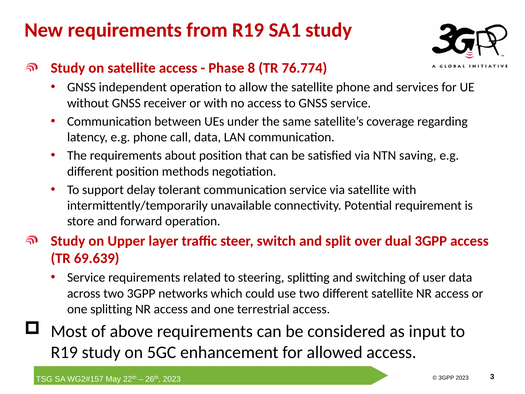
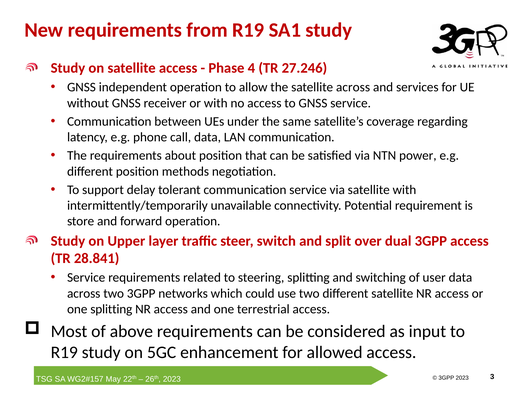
8: 8 -> 4
76.774: 76.774 -> 27.246
satellite phone: phone -> across
saving: saving -> power
69.639: 69.639 -> 28.841
